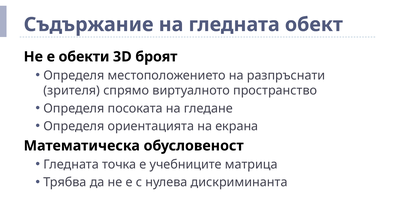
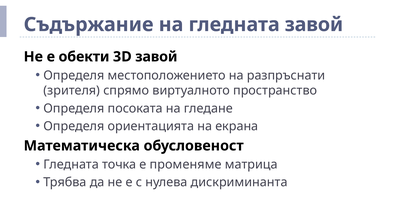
гледната обект: обект -> завой
3D броят: броят -> завой
учебниците: учебниците -> променяме
